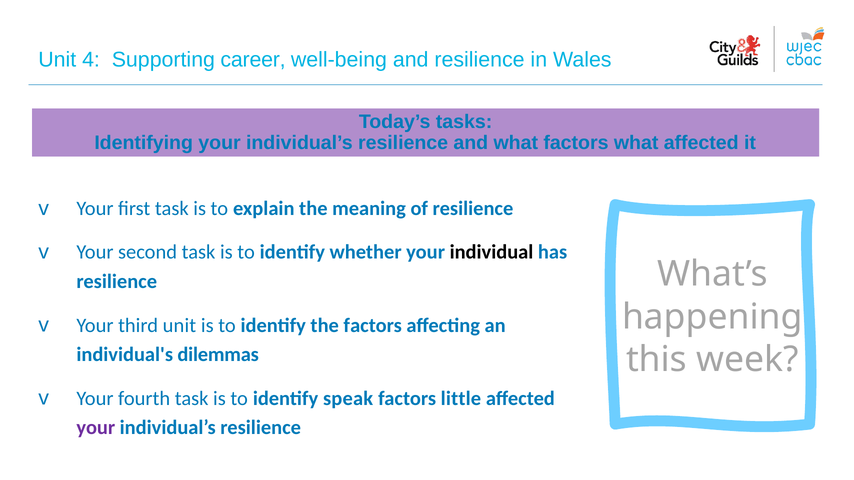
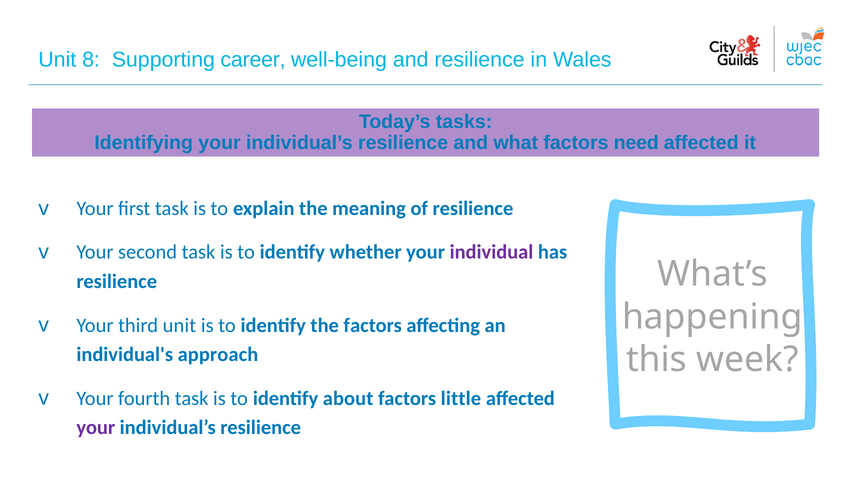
4: 4 -> 8
factors what: what -> need
individual colour: black -> purple
dilemmas: dilemmas -> approach
speak: speak -> about
